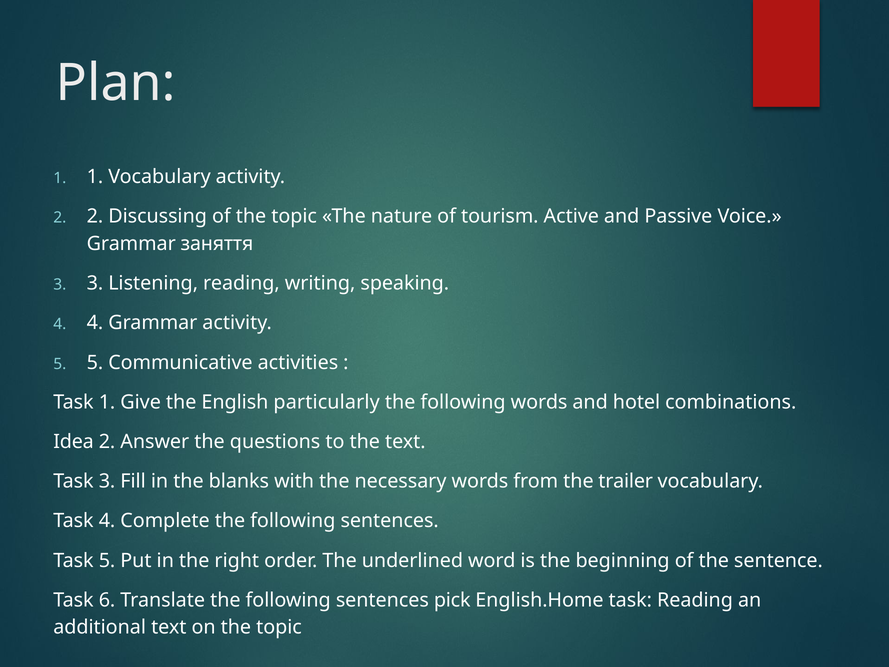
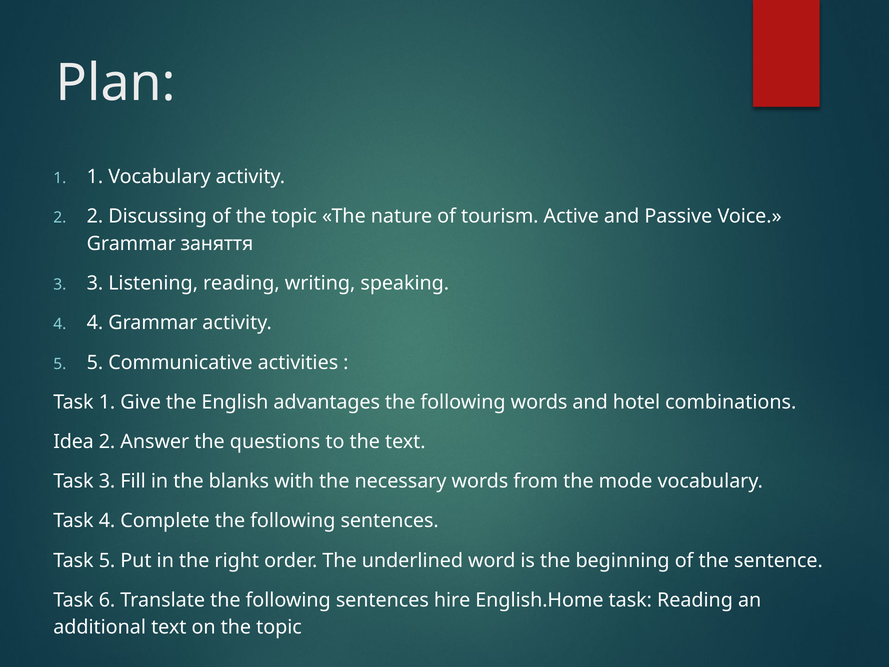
particularly: particularly -> advantages
trailer: trailer -> mode
pick: pick -> hire
